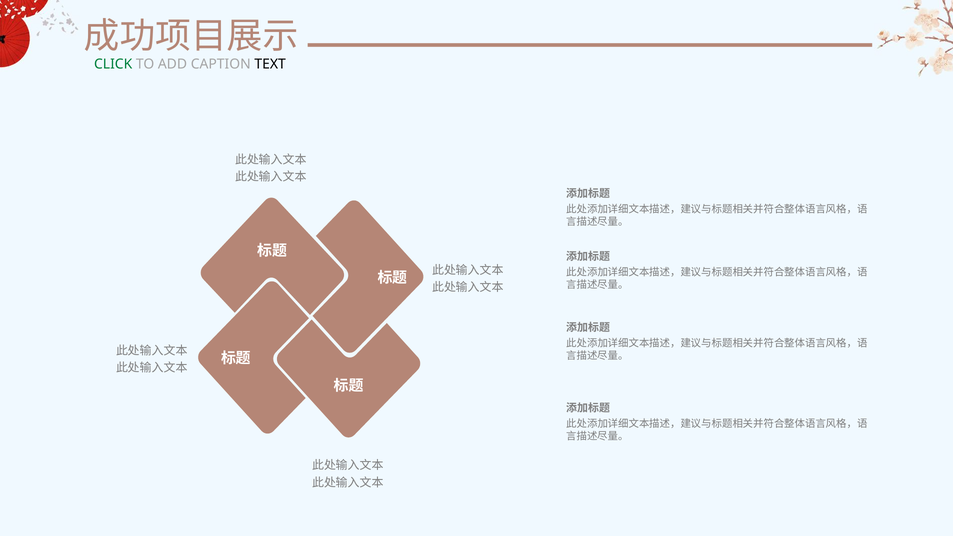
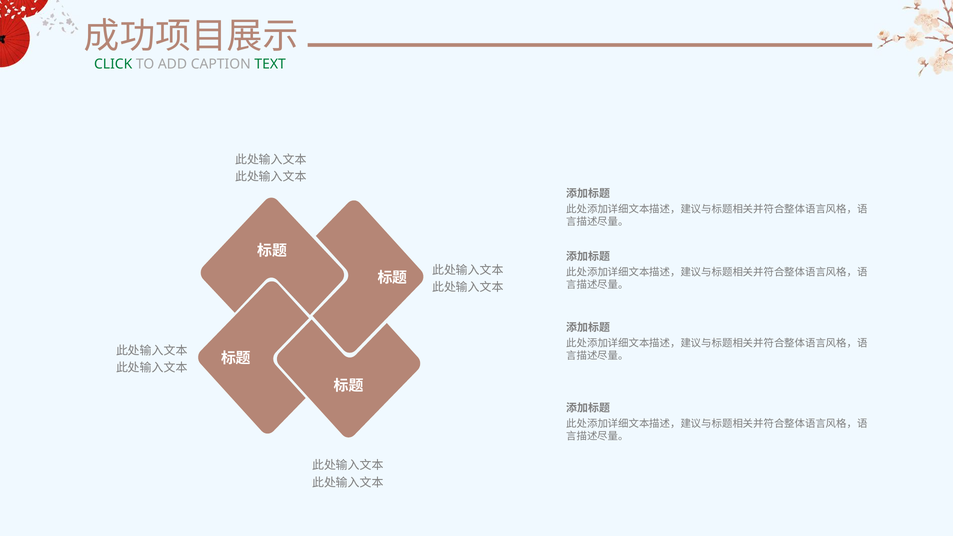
TEXT colour: black -> green
